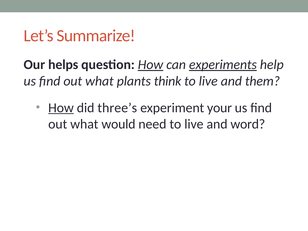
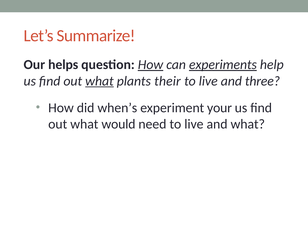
what at (99, 81) underline: none -> present
think: think -> their
them: them -> three
How at (61, 108) underline: present -> none
three’s: three’s -> when’s
and word: word -> what
